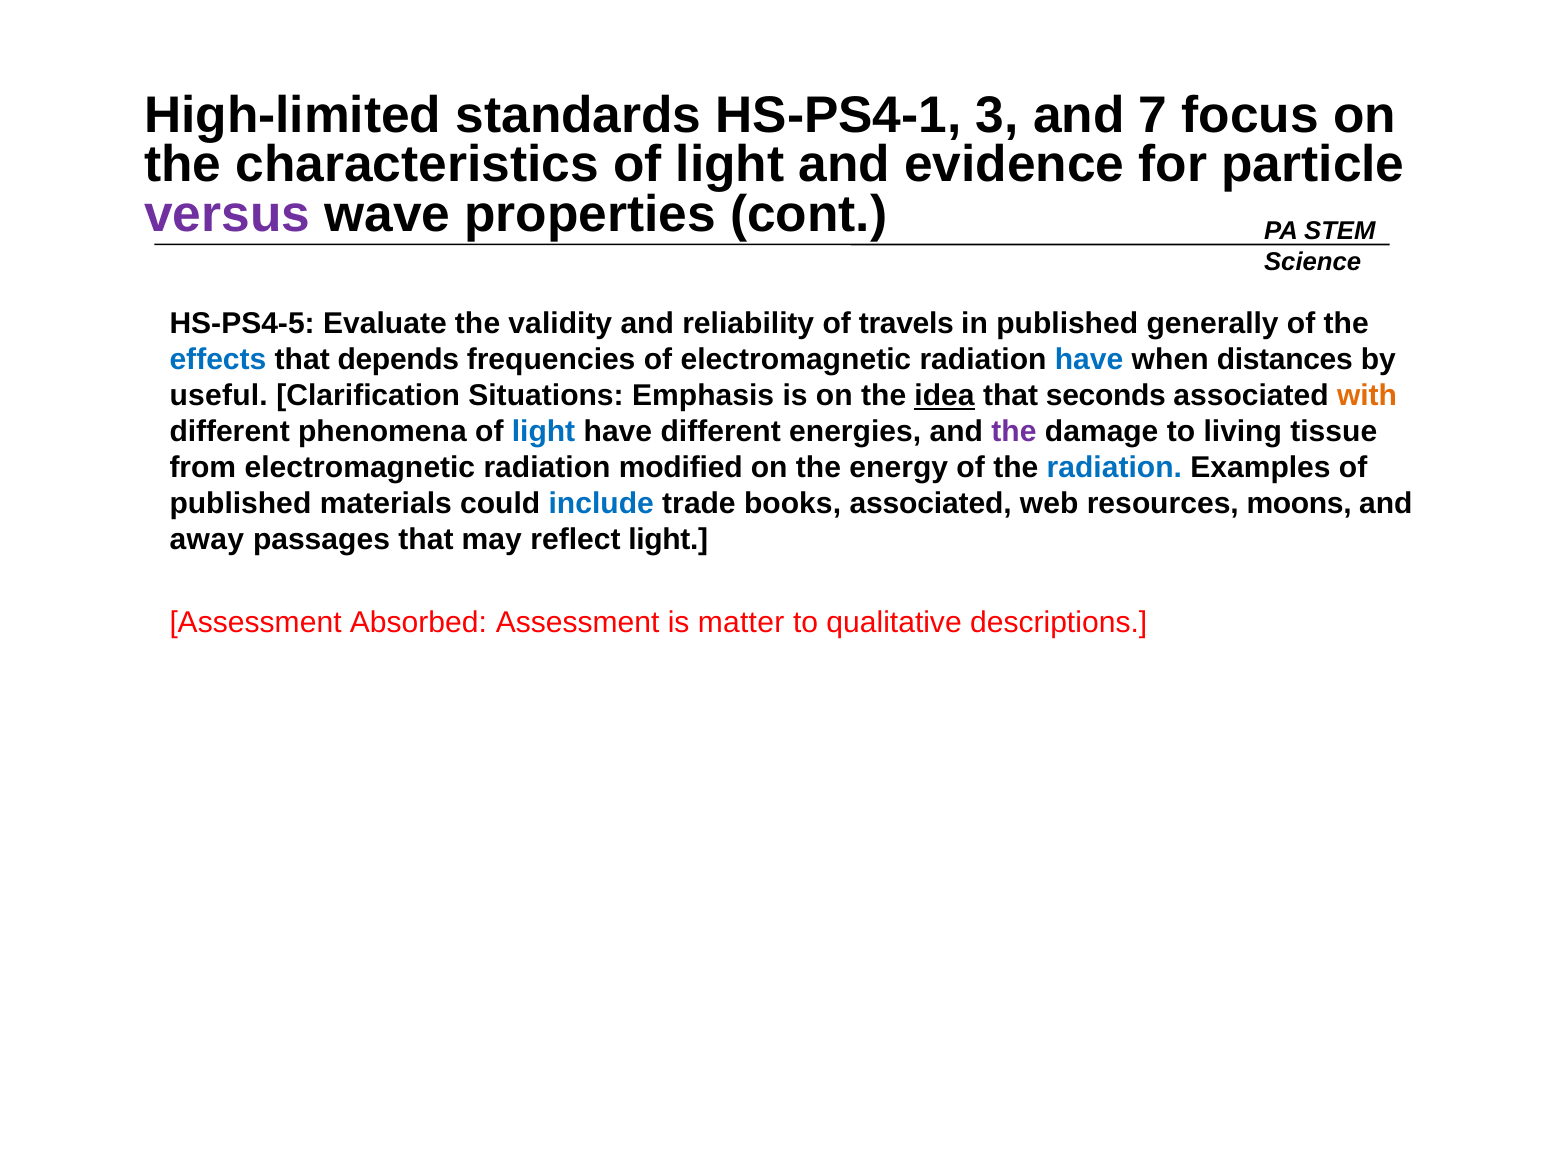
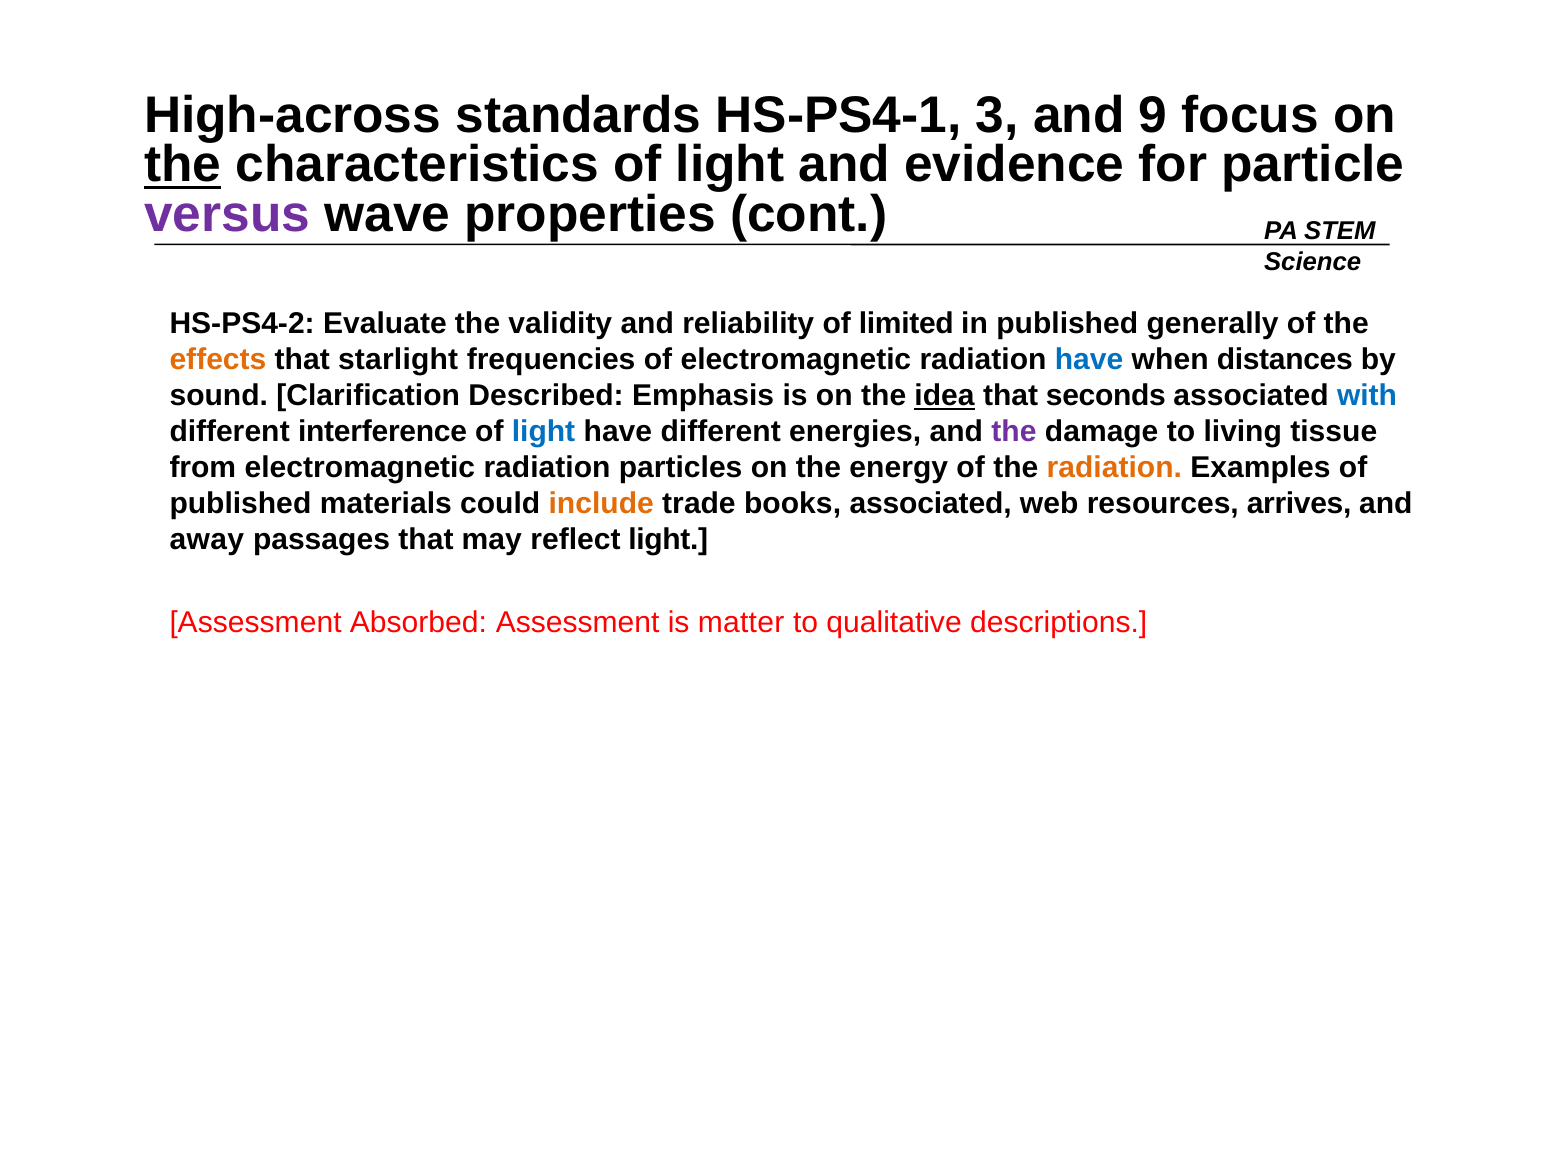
High-limited: High-limited -> High-across
7: 7 -> 9
the at (183, 165) underline: none -> present
HS-PS4-5: HS-PS4-5 -> HS-PS4-2
travels: travels -> limited
effects colour: blue -> orange
depends: depends -> starlight
useful: useful -> sound
Situations: Situations -> Described
with colour: orange -> blue
phenomena: phenomena -> interference
modified: modified -> particles
radiation at (1114, 468) colour: blue -> orange
include colour: blue -> orange
moons: moons -> arrives
